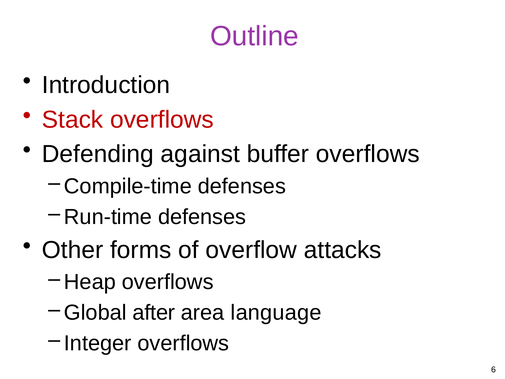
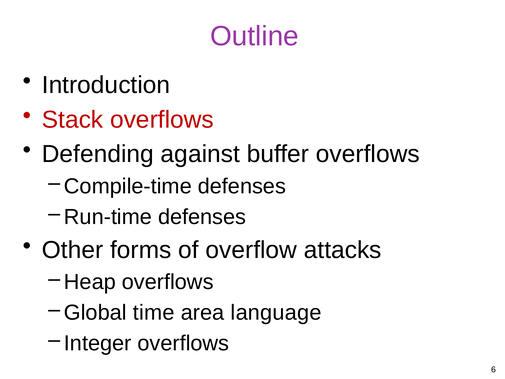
after: after -> time
